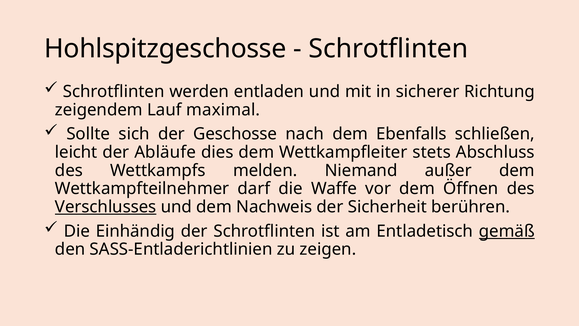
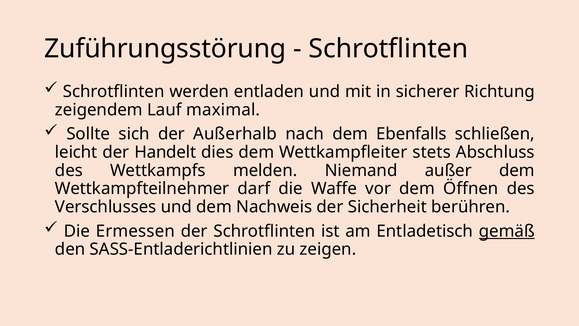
Hohlspitzgeschosse: Hohlspitzgeschosse -> Zuführungsstörung
Geschosse: Geschosse -> Außerhalb
Abläufe: Abläufe -> Handelt
Verschlusses underline: present -> none
Einhändig: Einhändig -> Ermessen
